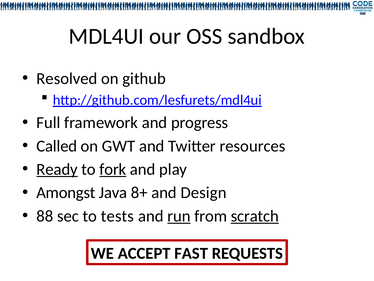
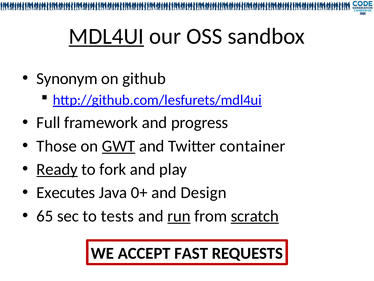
MDL4UI underline: none -> present
Resolved: Resolved -> Synonym
Called: Called -> Those
GWT underline: none -> present
resources: resources -> container
fork underline: present -> none
Amongst: Amongst -> Executes
8+: 8+ -> 0+
88: 88 -> 65
